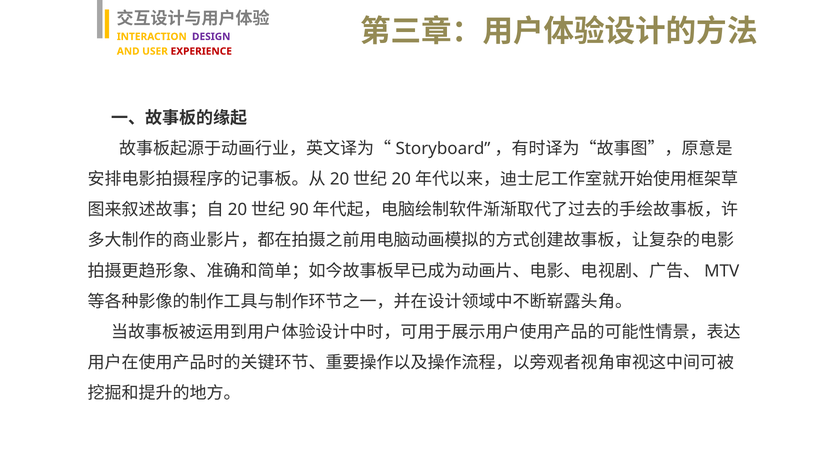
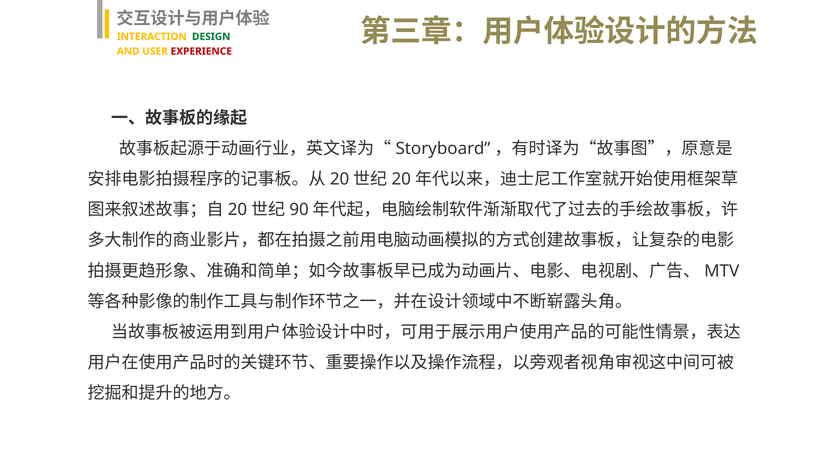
DESIGN colour: purple -> green
